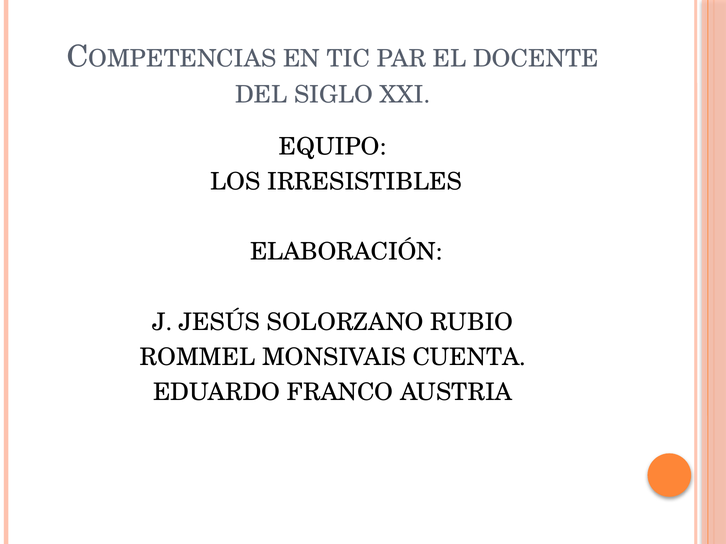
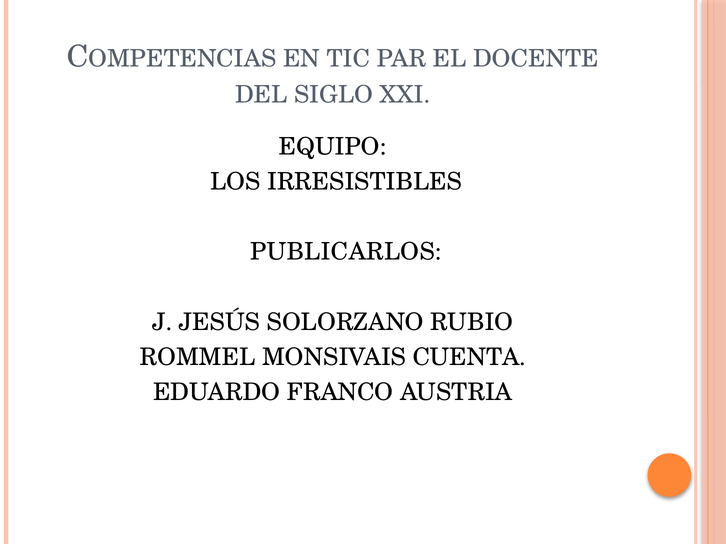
ELABORACIÓN: ELABORACIÓN -> PUBLICARLOS
